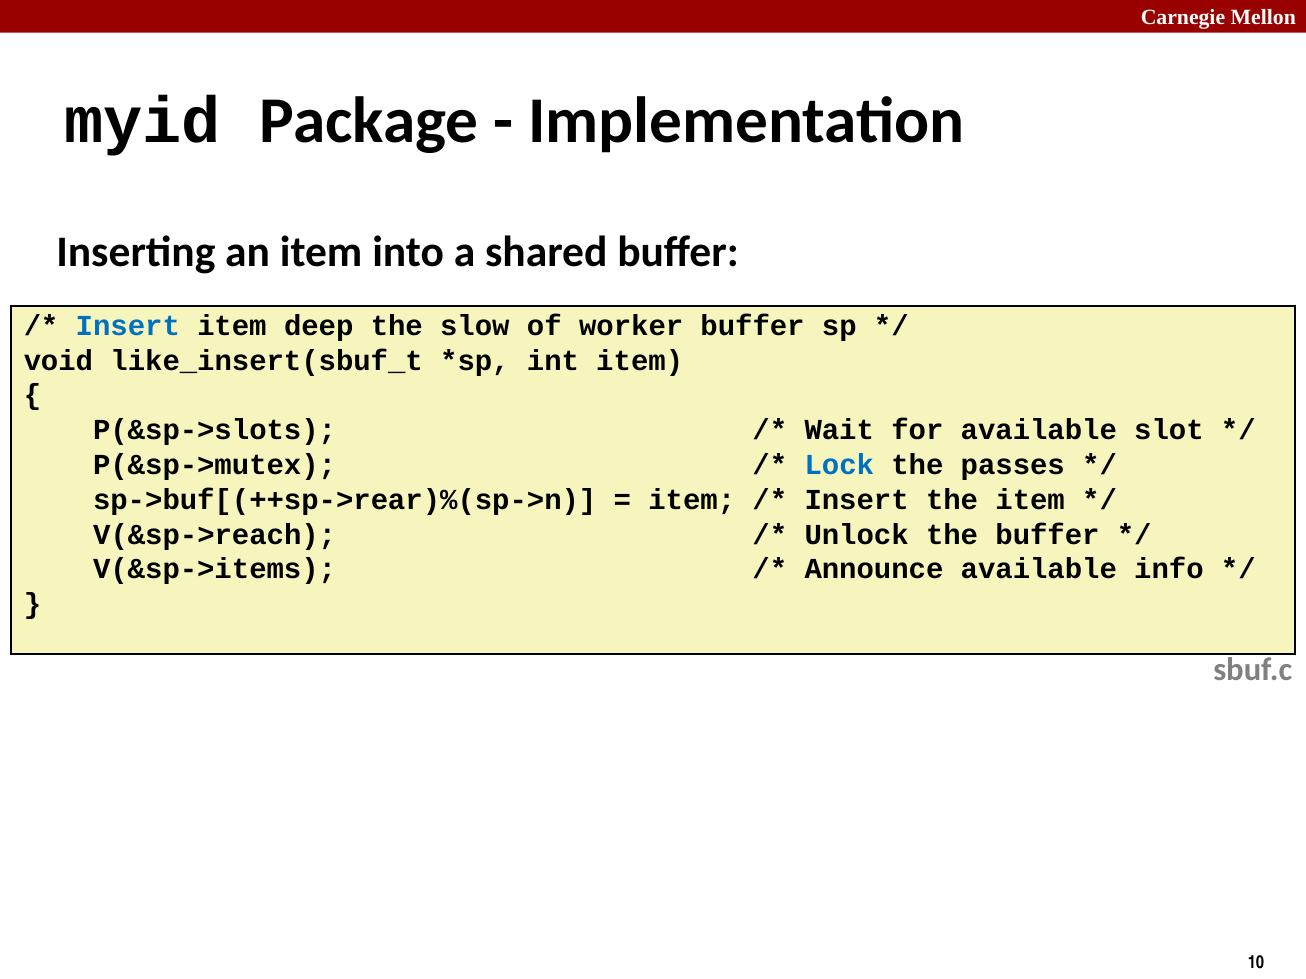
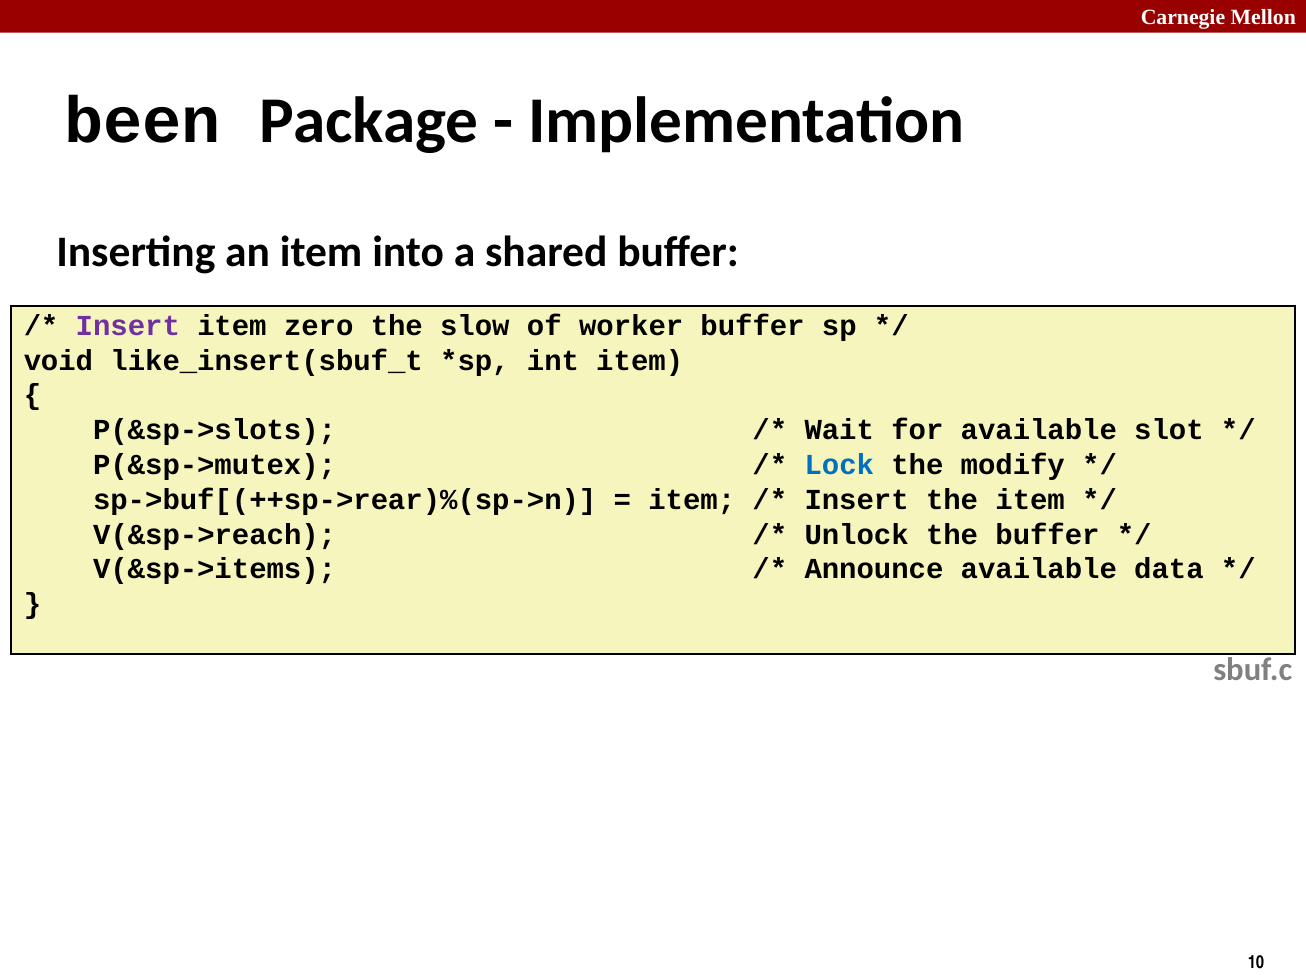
myid: myid -> been
Insert at (128, 326) colour: blue -> purple
deep: deep -> zero
passes: passes -> modify
info: info -> data
